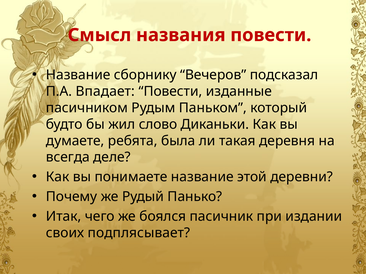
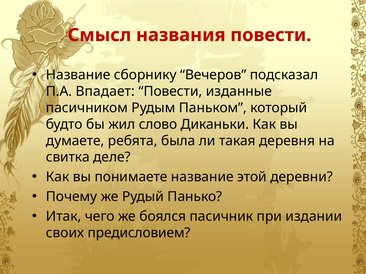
всегда: всегда -> свитка
подплясывает: подплясывает -> предисловием
